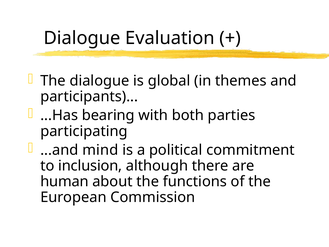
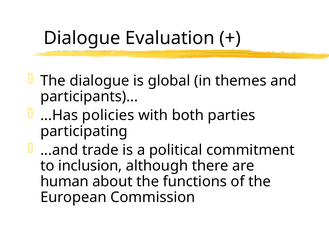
bearing: bearing -> policies
mind: mind -> trade
